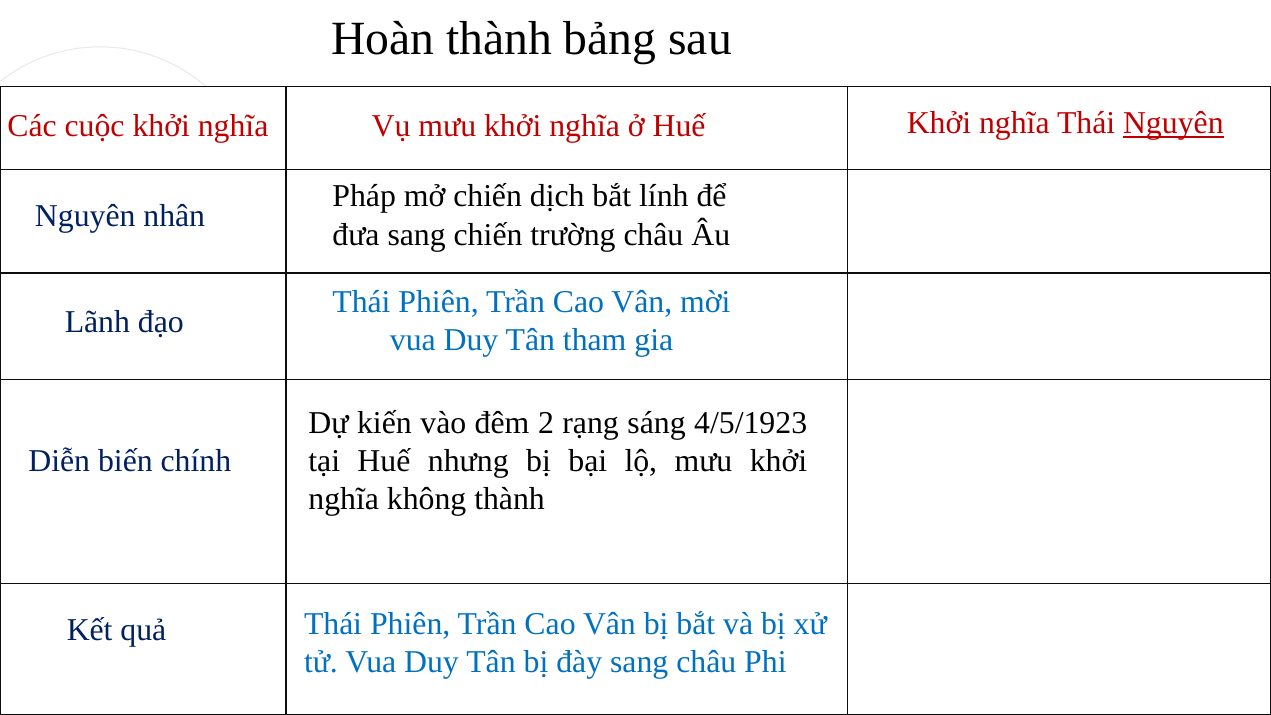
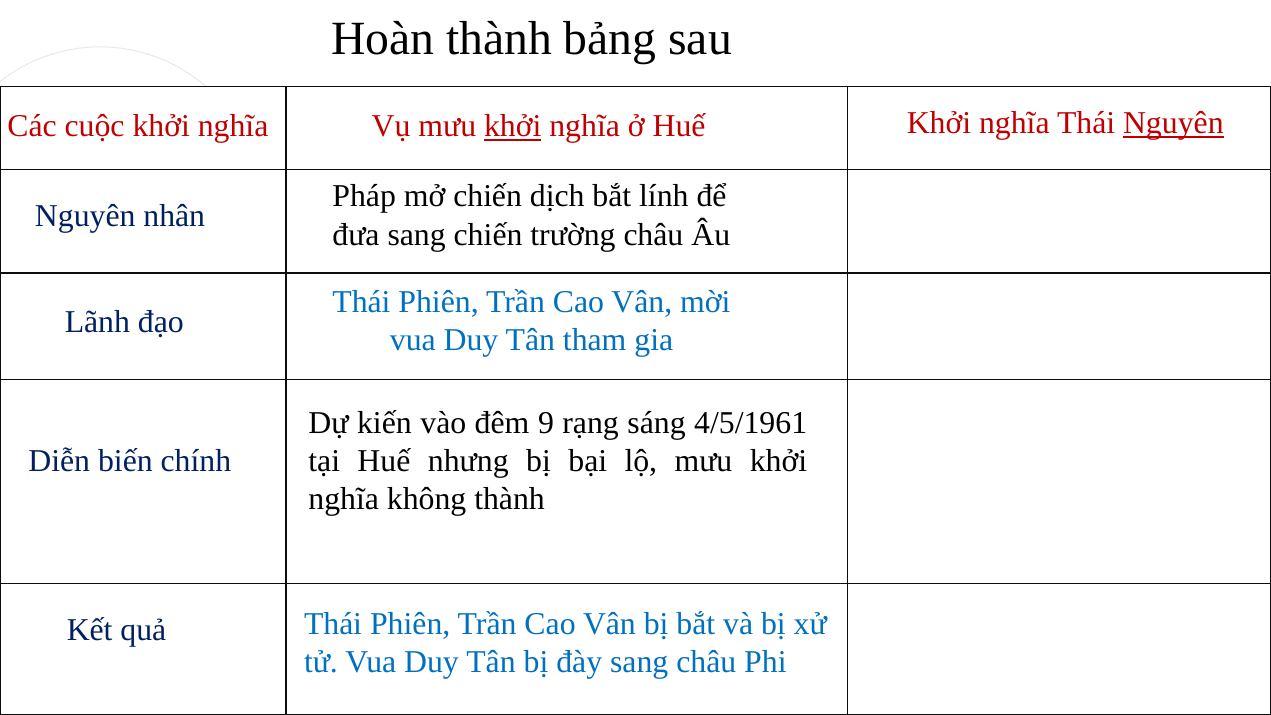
khởi at (513, 126) underline: none -> present
2: 2 -> 9
4/5/1923: 4/5/1923 -> 4/5/1961
